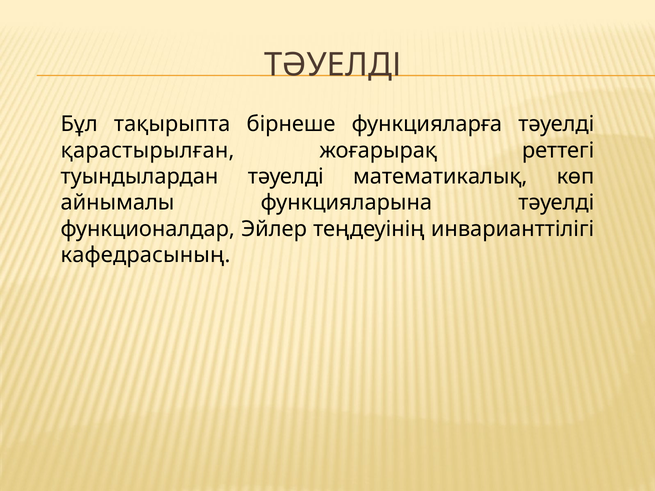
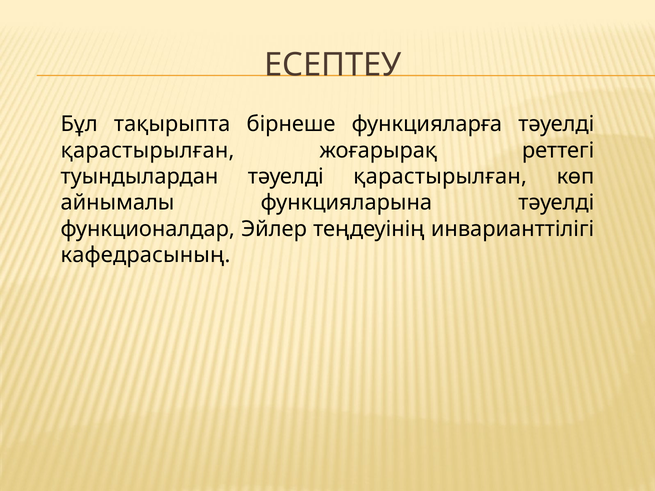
ТӘУЕЛДІ at (333, 65): ТӘУЕЛДІ -> ЕСЕПТЕУ
туындылардан тәуелді математикалық: математикалық -> қарастырылған
